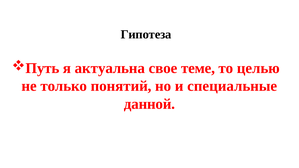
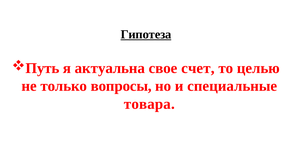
Гипотеза underline: none -> present
теме: теме -> счет
понятий: понятий -> вопросы
данной: данной -> товара
